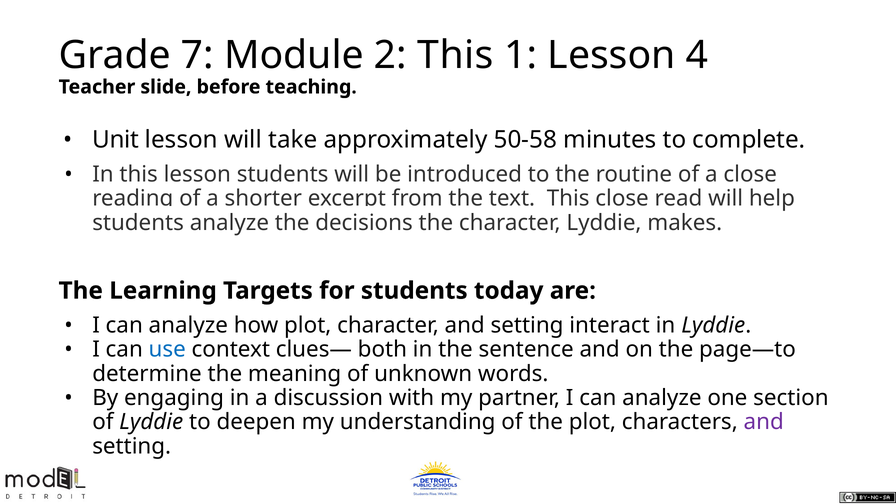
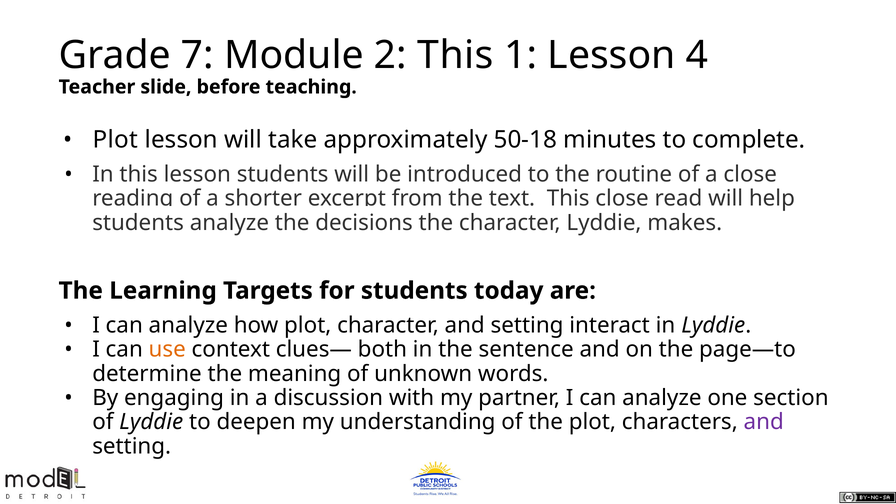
Unit at (116, 140): Unit -> Plot
50-58: 50-58 -> 50-18
use colour: blue -> orange
